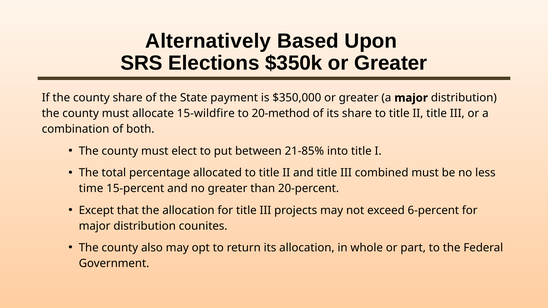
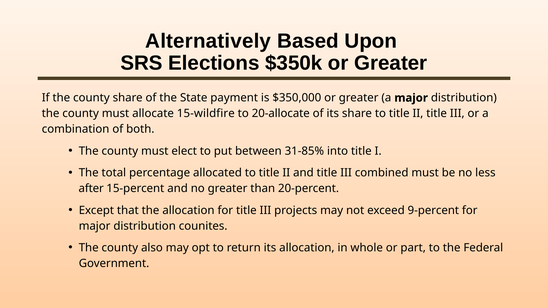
20-method: 20-method -> 20-allocate
21-85%: 21-85% -> 31-85%
time: time -> after
6-percent: 6-percent -> 9-percent
